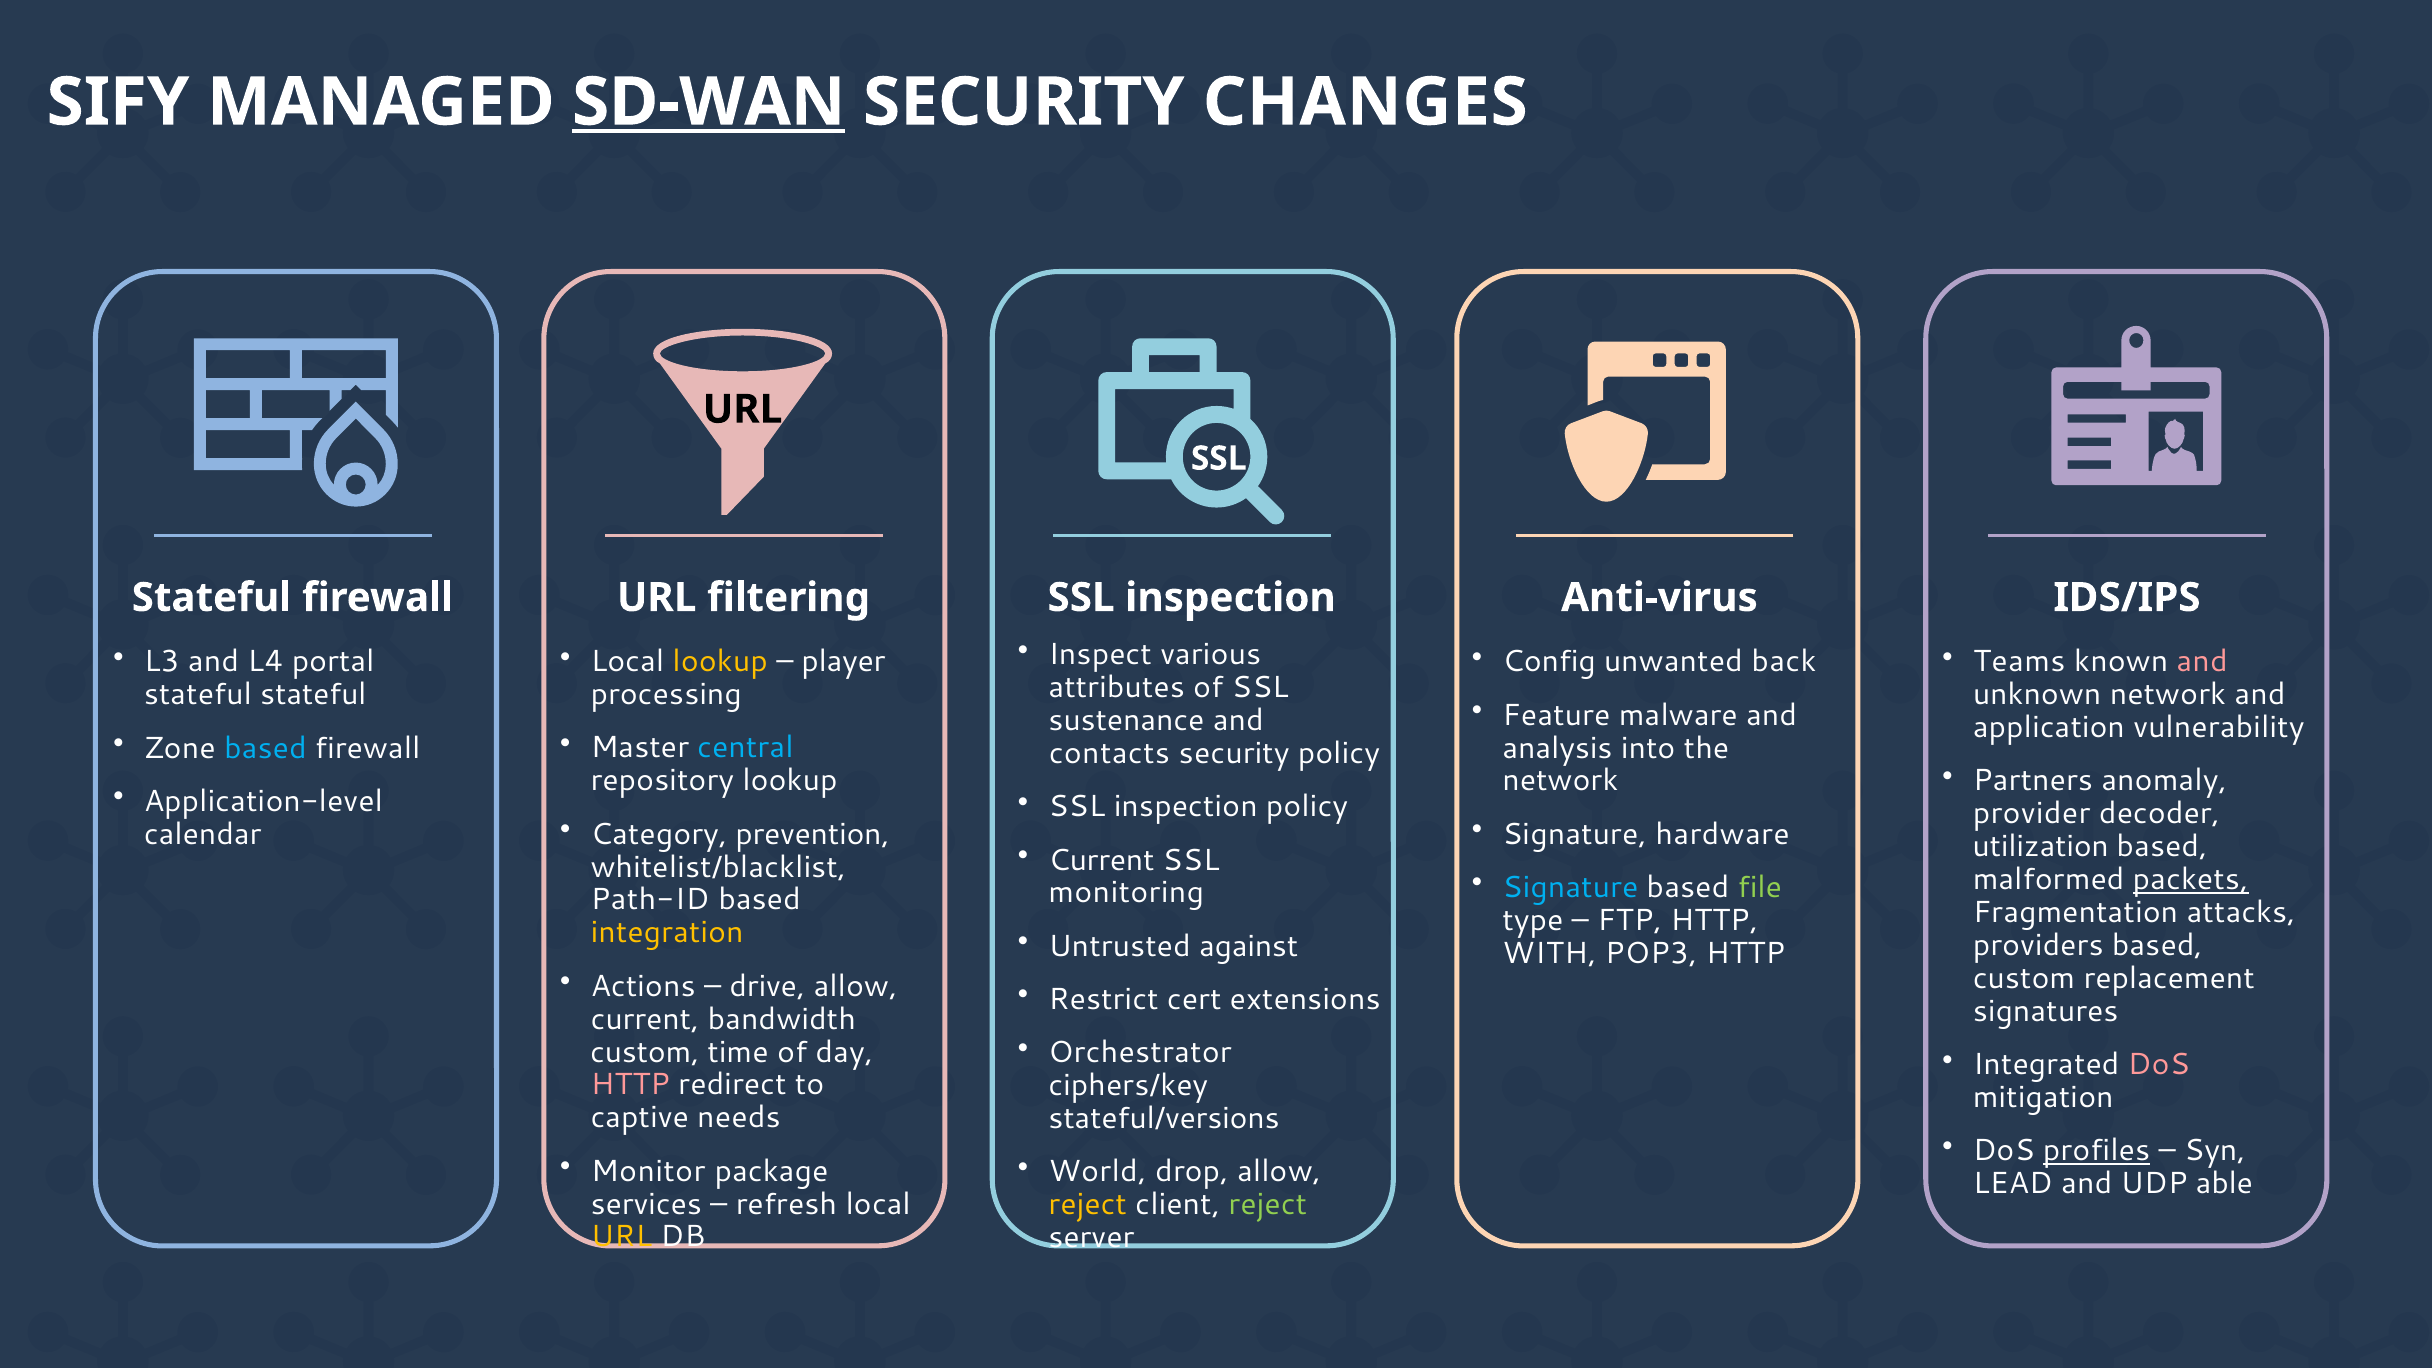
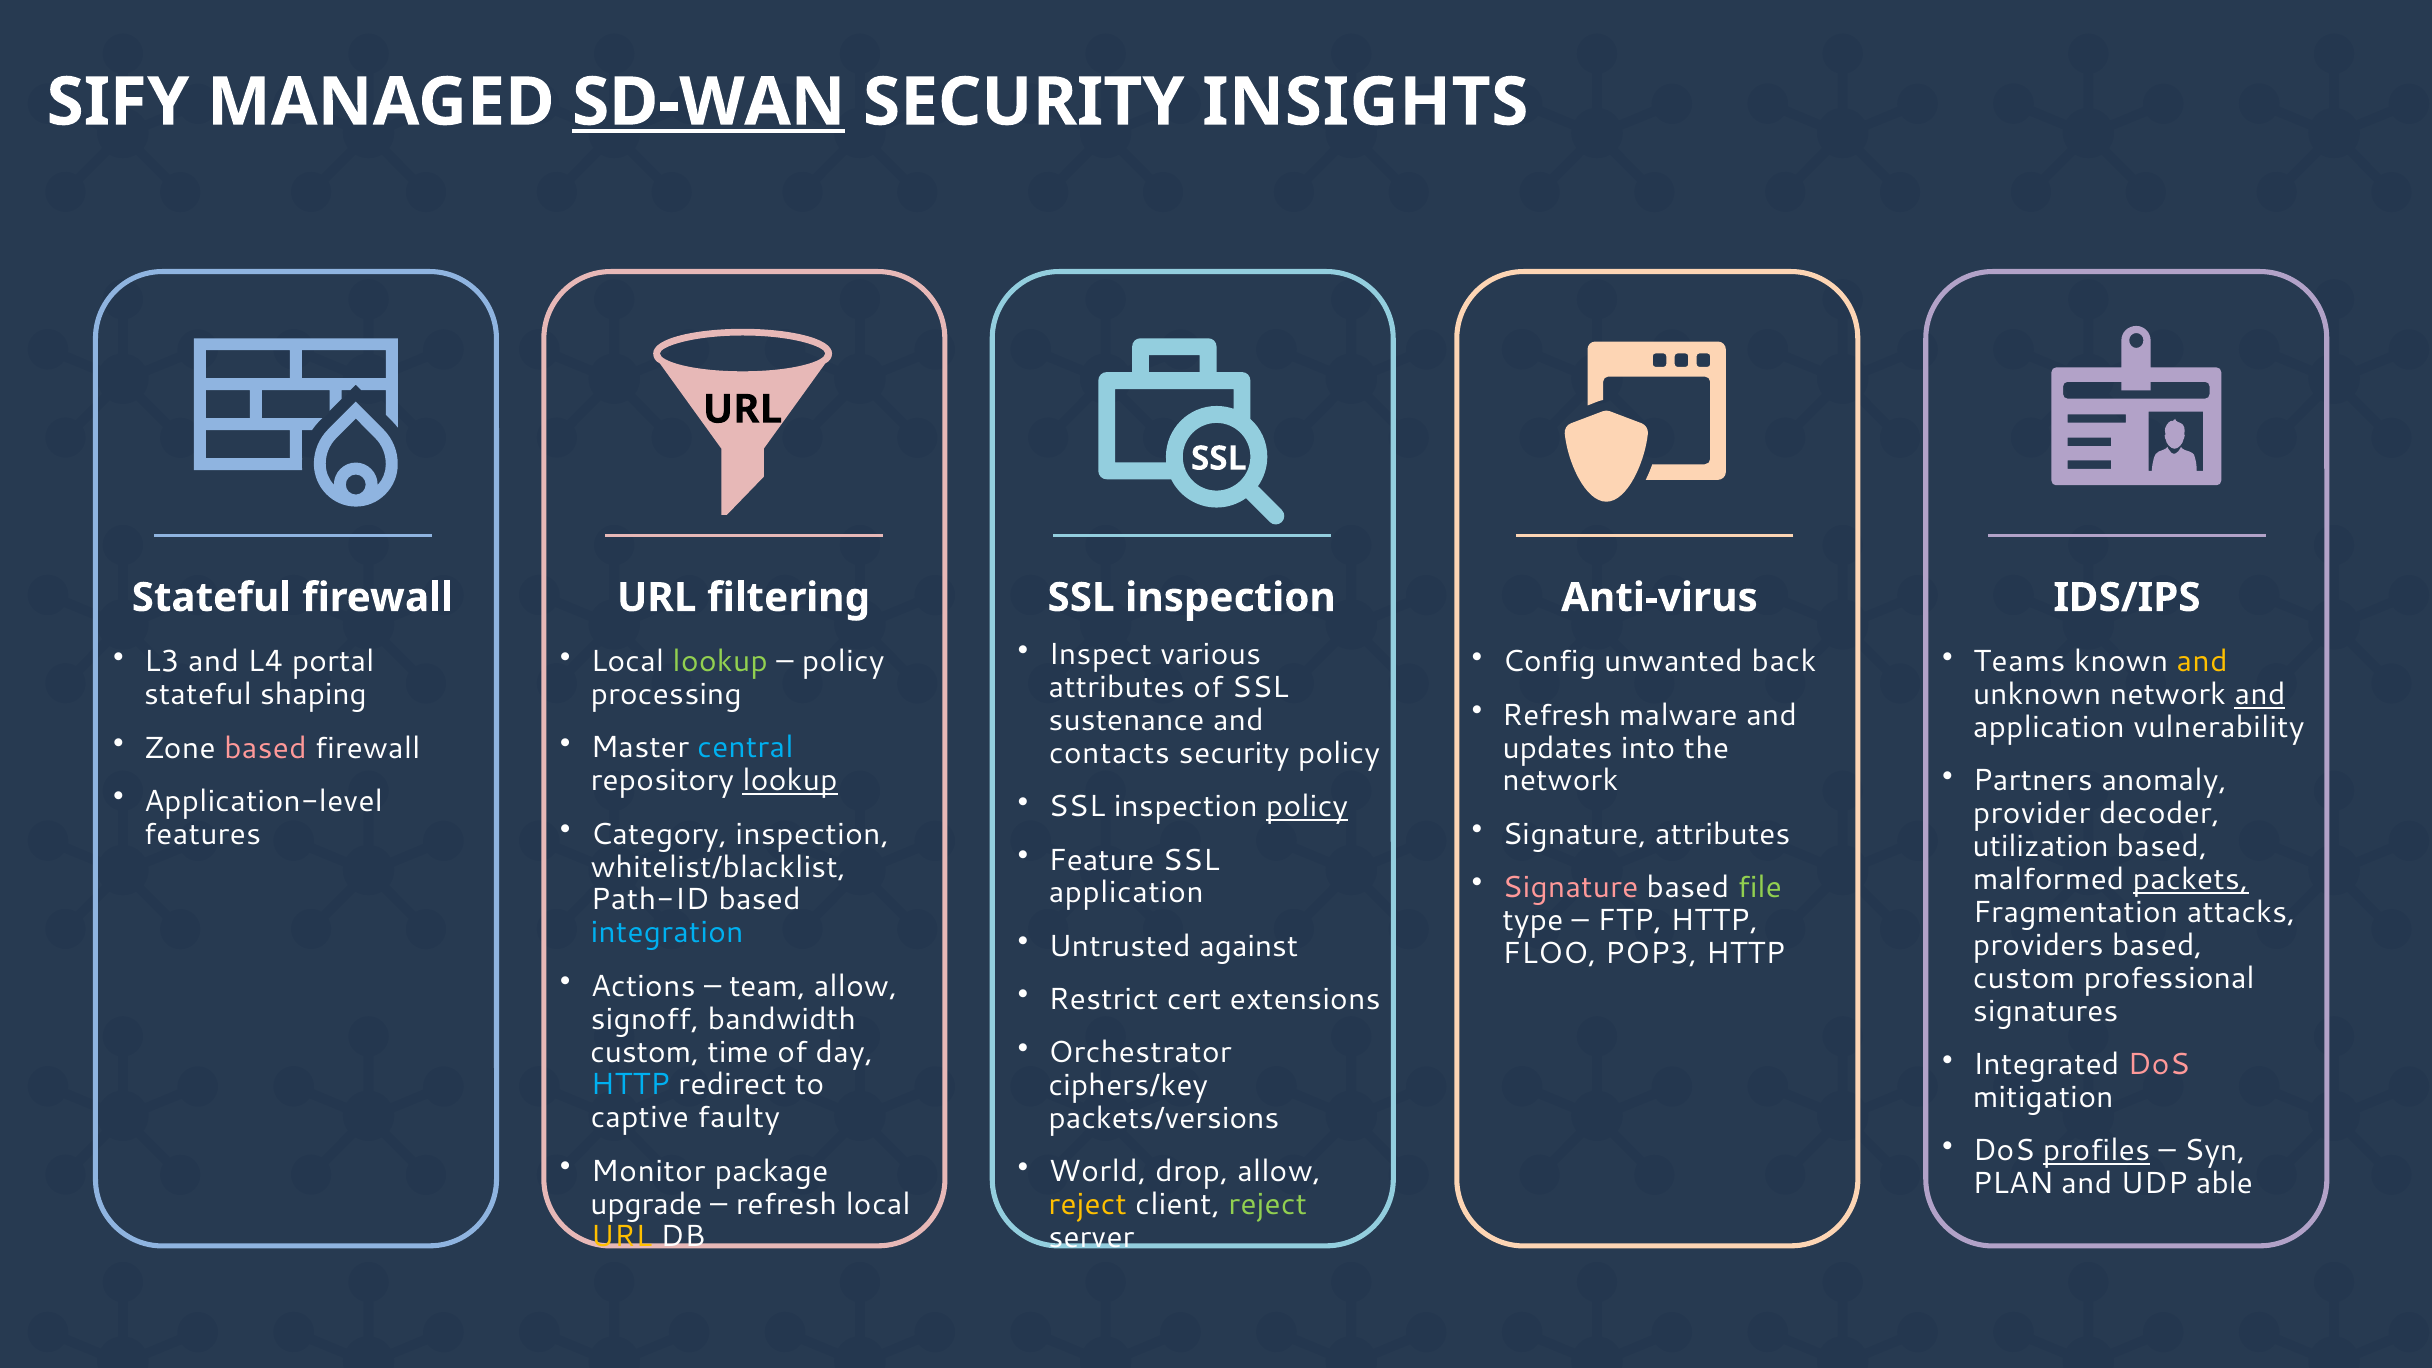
CHANGES: CHANGES -> INSIGHTS
lookup at (720, 662) colour: yellow -> light green
player at (843, 662): player -> policy
and at (2202, 662) colour: pink -> yellow
stateful stateful: stateful -> shaping
and at (2260, 695) underline: none -> present
Feature at (1556, 715): Feature -> Refresh
based at (265, 748) colour: light blue -> pink
analysis: analysis -> updates
lookup at (790, 781) underline: none -> present
policy at (1307, 807) underline: none -> present
Category prevention: prevention -> inspection
Signature hardware: hardware -> attributes
calendar: calendar -> features
Current at (1101, 860): Current -> Feature
Signature at (1570, 887) colour: light blue -> pink
monitoring at (1126, 893): monitoring -> application
integration colour: yellow -> light blue
WITH: WITH -> FLOO
replacement: replacement -> professional
drive: drive -> team
current at (645, 1019): current -> signoff
HTTP at (630, 1085) colour: pink -> light blue
needs: needs -> faulty
stateful/versions: stateful/versions -> packets/versions
LEAD: LEAD -> PLAN
services: services -> upgrade
